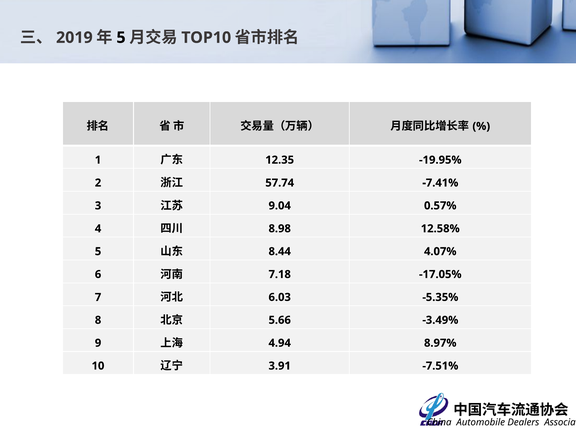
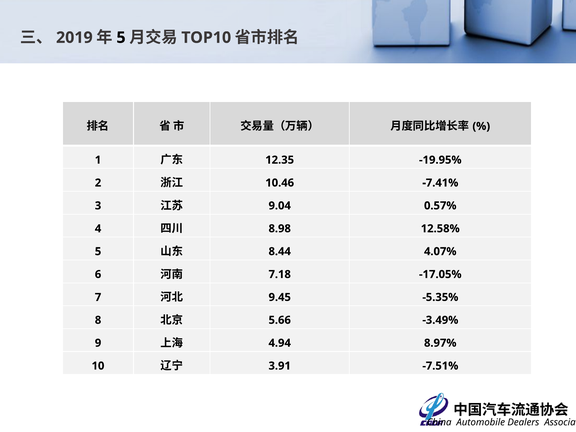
57.74: 57.74 -> 10.46
6.03: 6.03 -> 9.45
